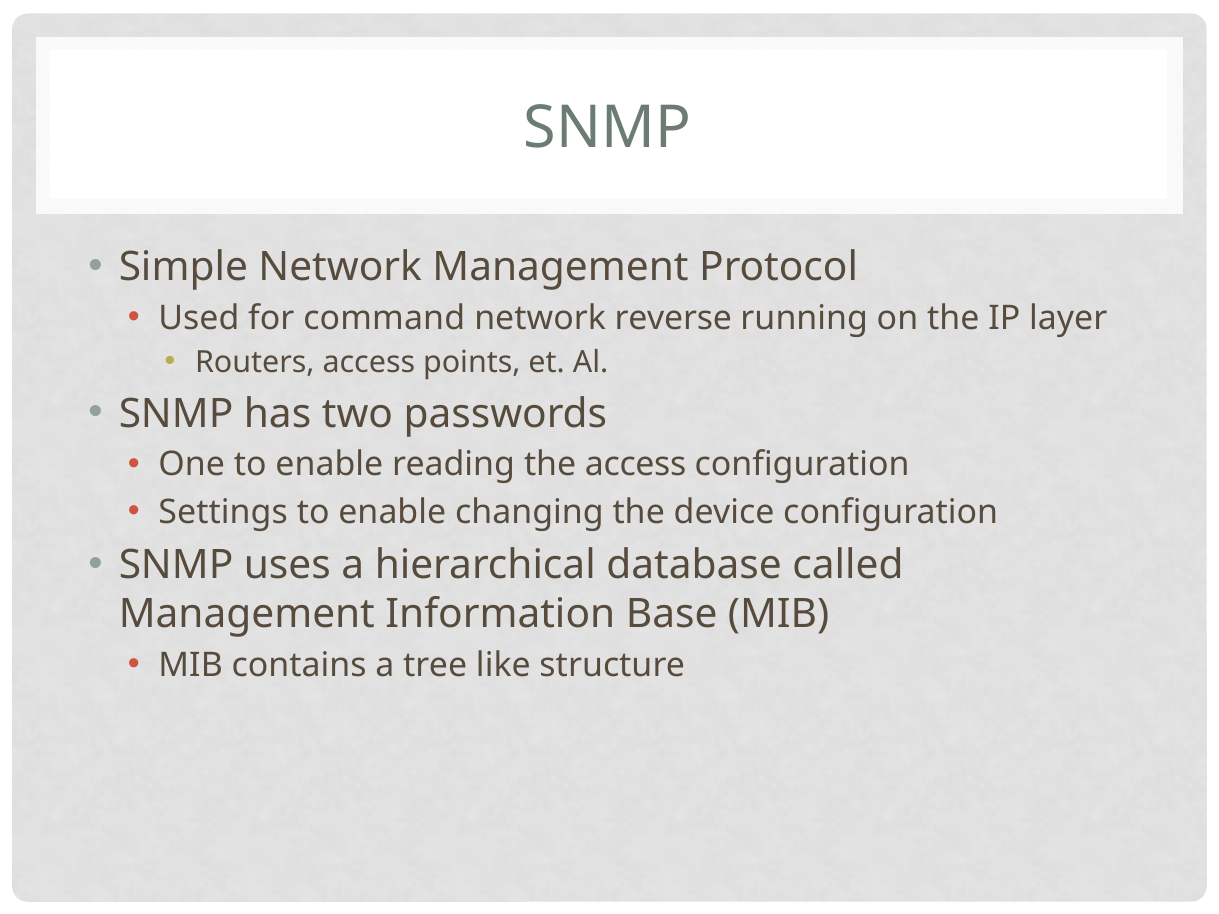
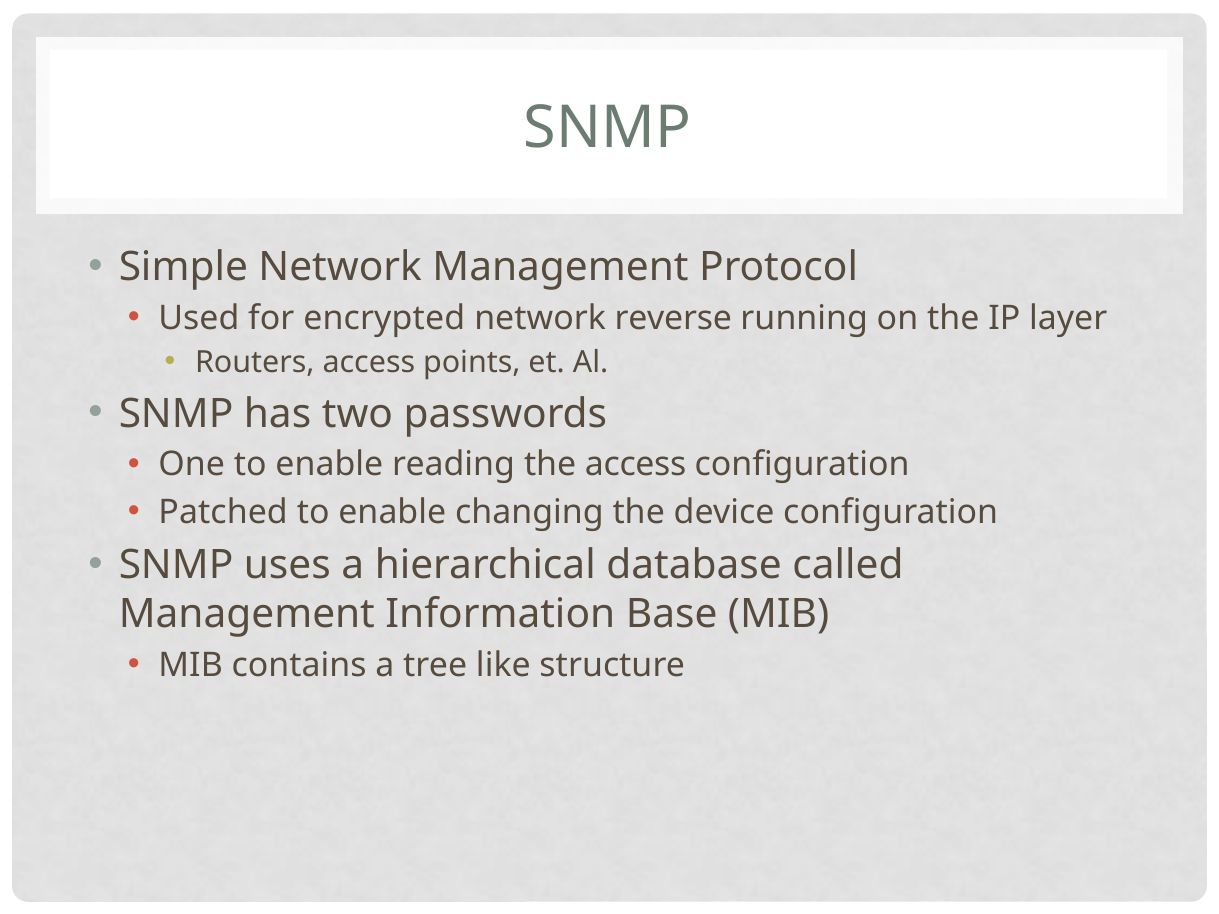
command: command -> encrypted
Settings: Settings -> Patched
